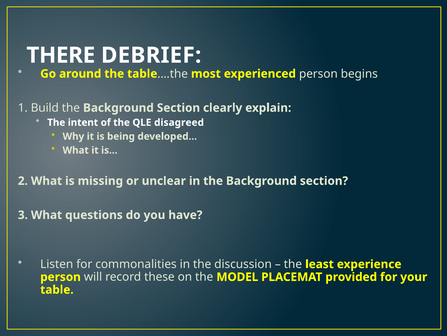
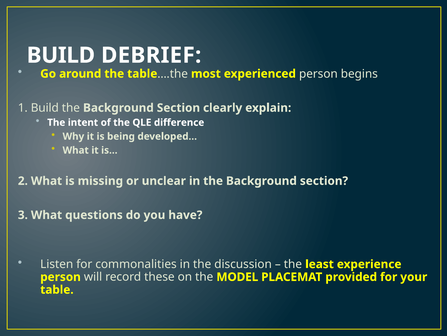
THERE at (61, 55): THERE -> BUILD
disagreed: disagreed -> difference
